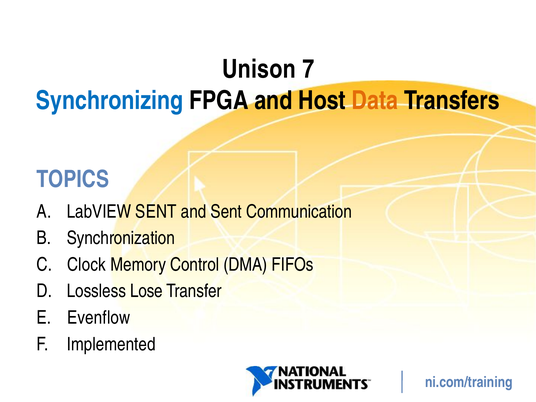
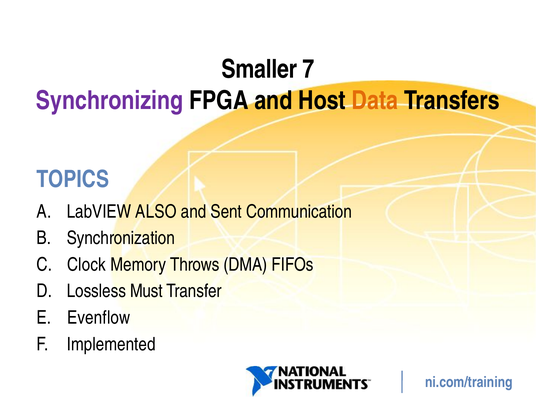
Unison: Unison -> Smaller
Synchronizing colour: blue -> purple
LabVIEW SENT: SENT -> ALSO
Control: Control -> Throws
Lose: Lose -> Must
